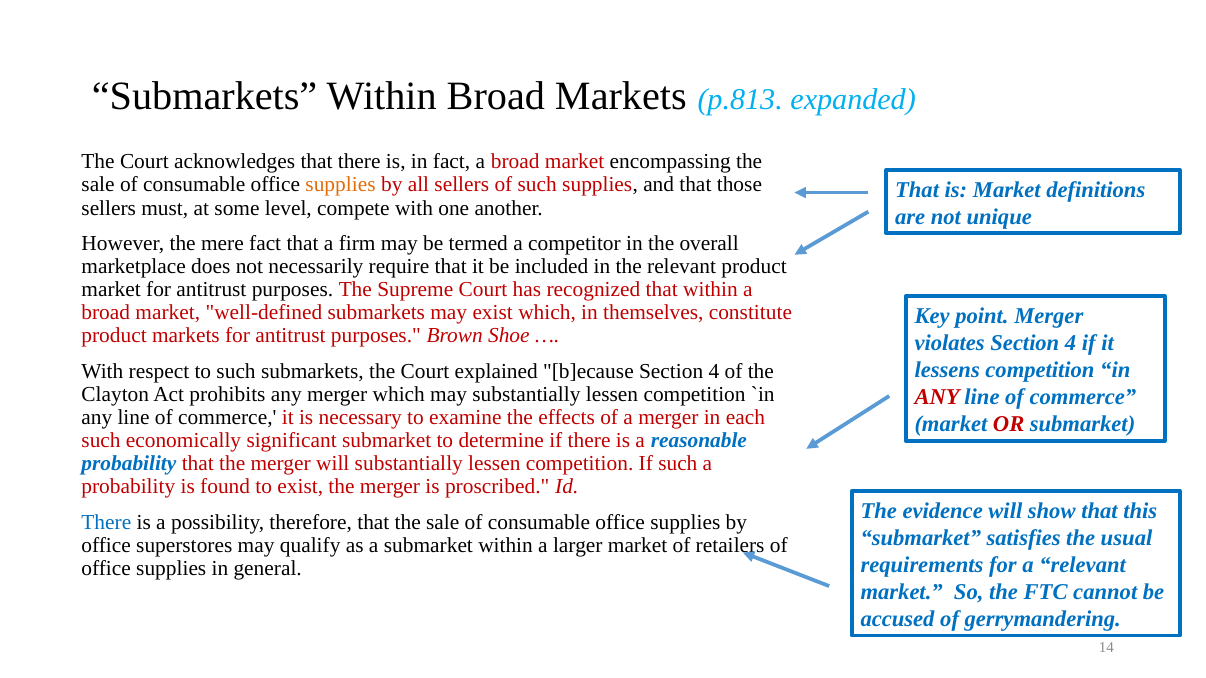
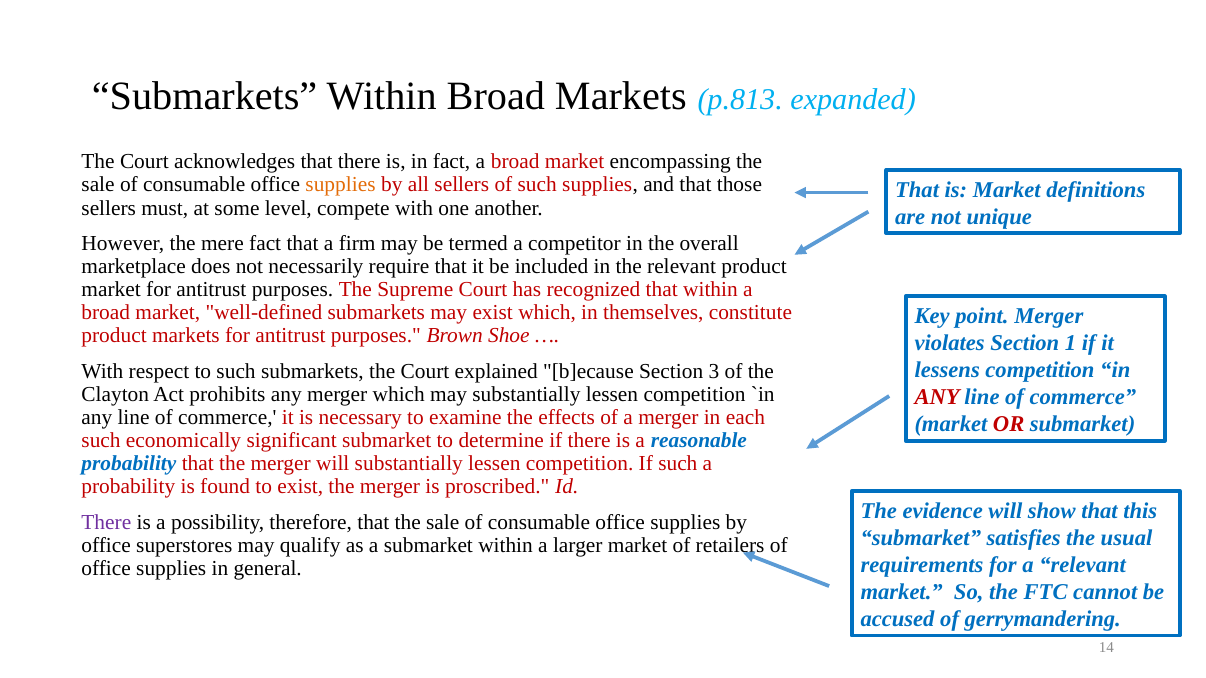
violates Section 4: 4 -> 1
b]ecause Section 4: 4 -> 3
There at (106, 523) colour: blue -> purple
